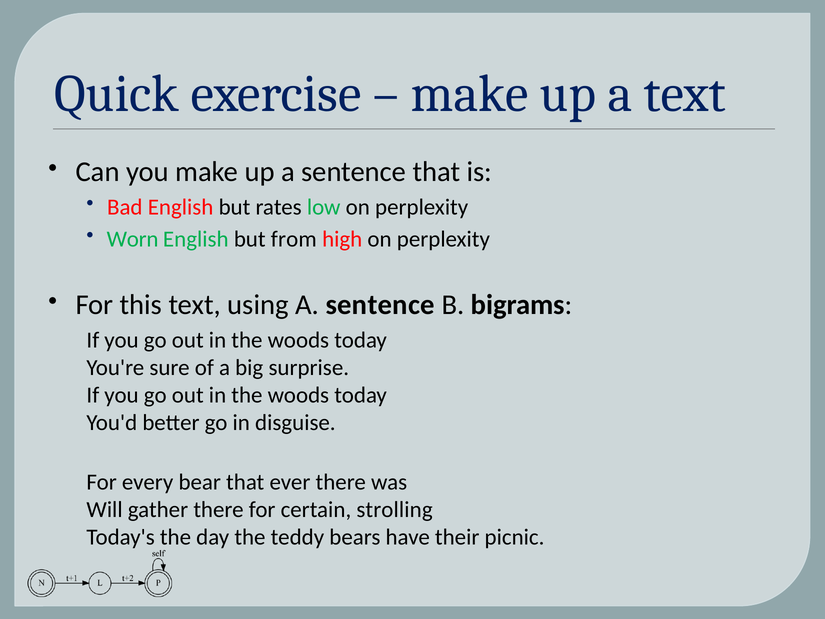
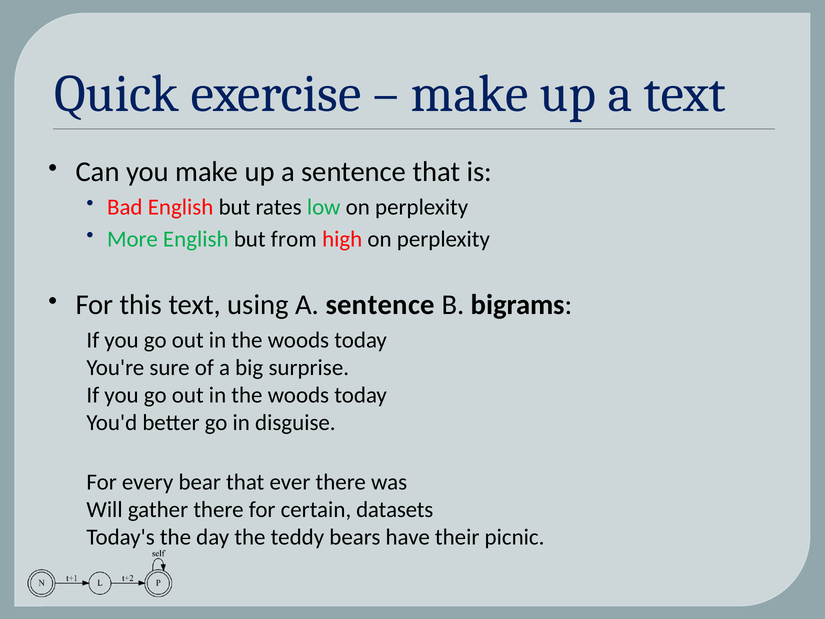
Worn: Worn -> More
strolling: strolling -> datasets
